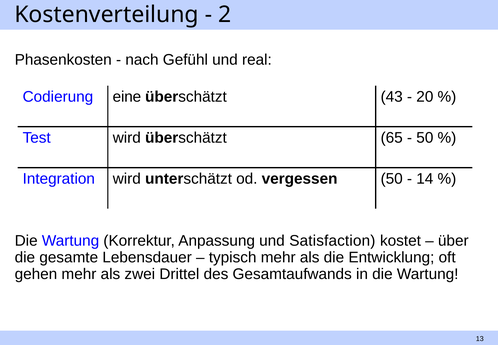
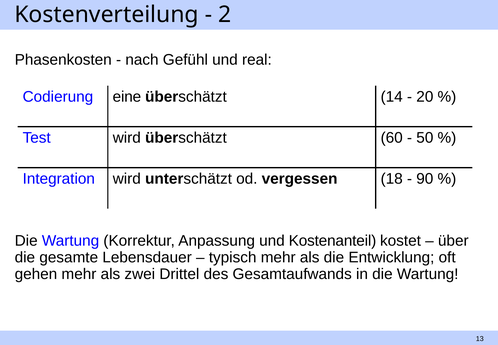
43: 43 -> 14
65: 65 -> 60
vergessen 50: 50 -> 18
14: 14 -> 90
Satisfaction: Satisfaction -> Kostenanteil
